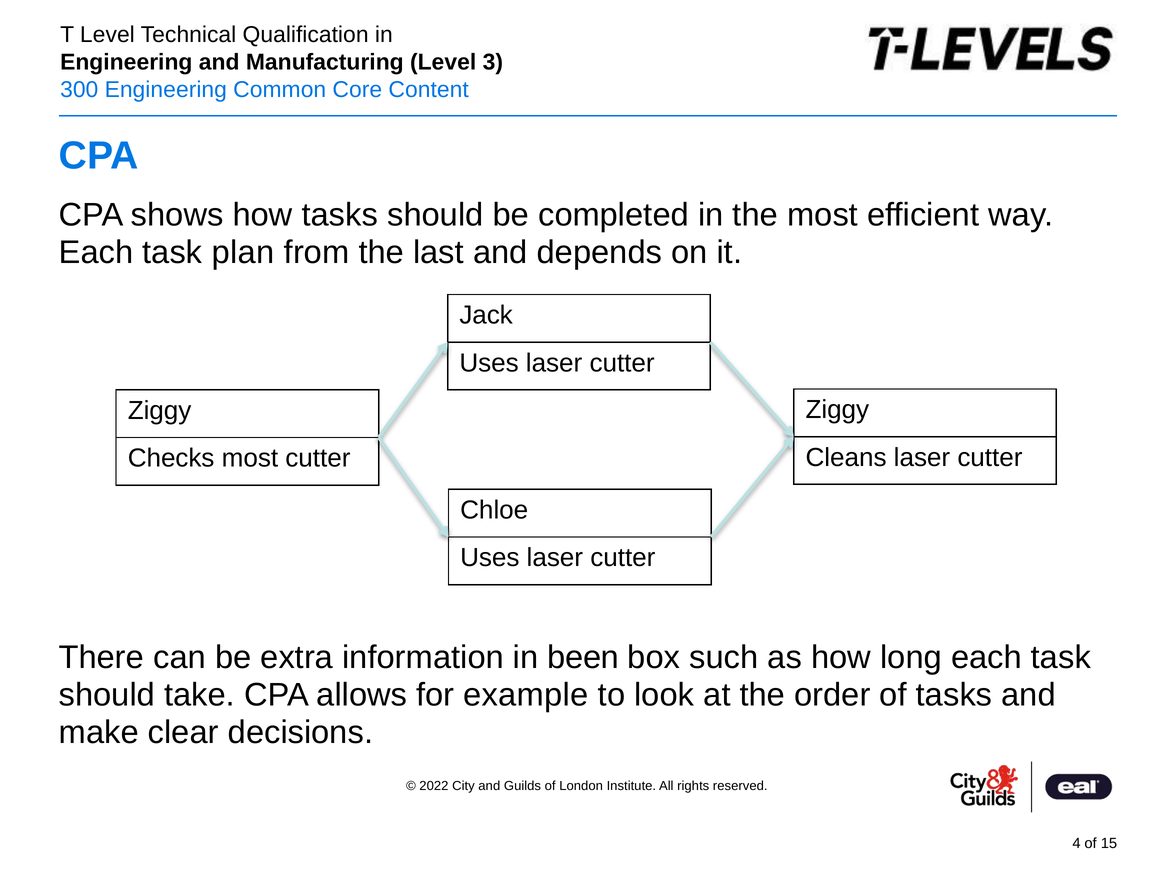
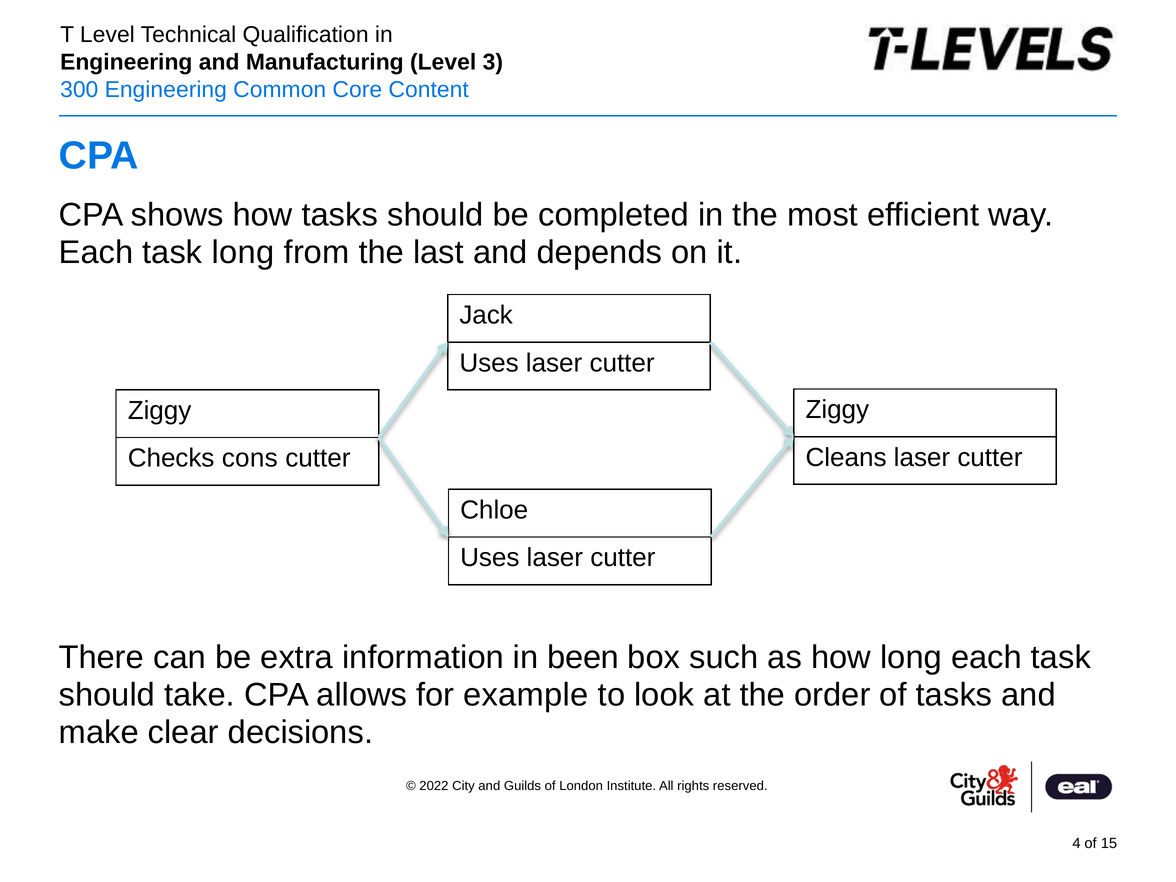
task plan: plan -> long
Checks most: most -> cons
